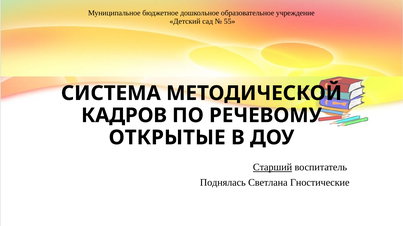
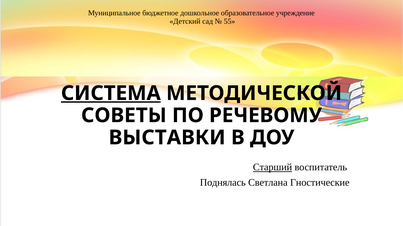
СИСТЕМА underline: none -> present
КАДРОВ: КАДРОВ -> СОВЕТЫ
ОТКРЫТЫЕ: ОТКРЫТЫЕ -> ВЫСТАВКИ
